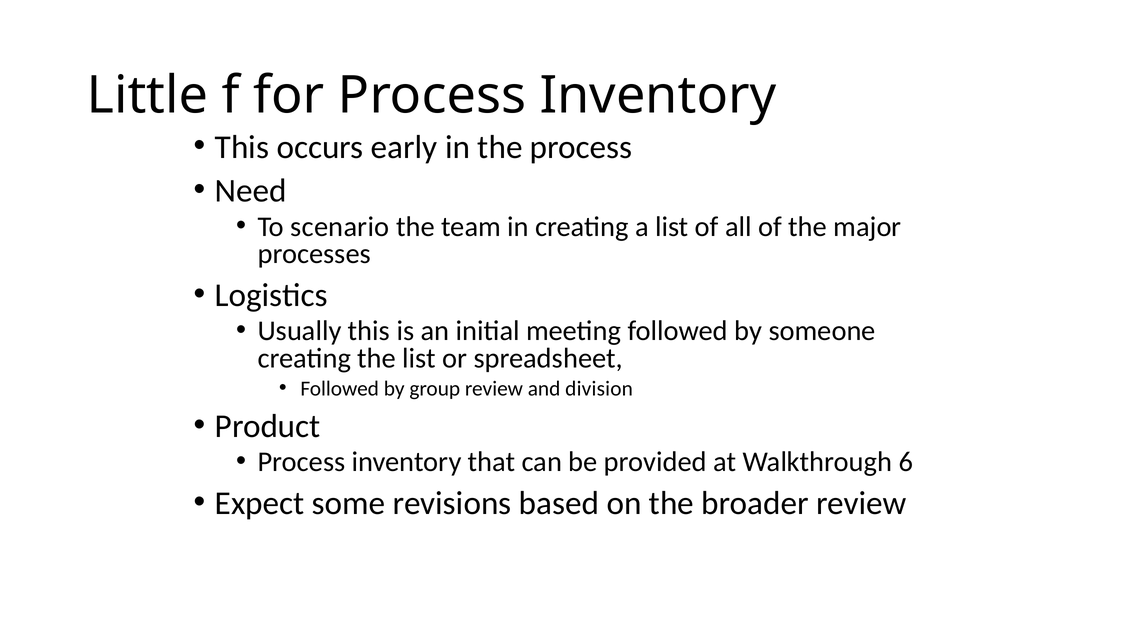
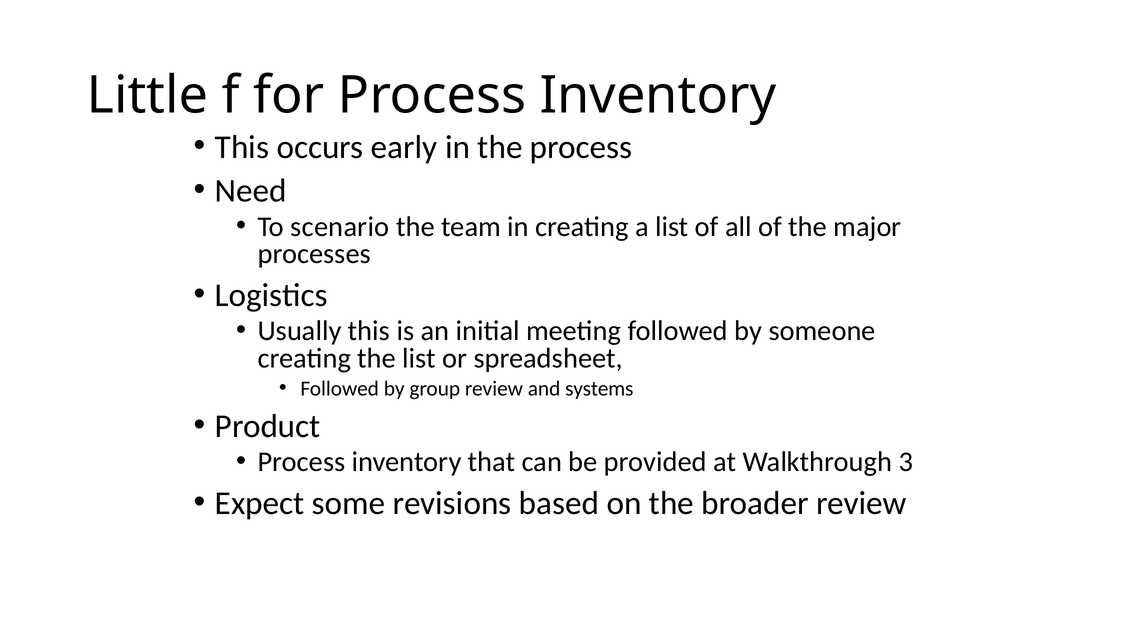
division: division -> systems
6: 6 -> 3
